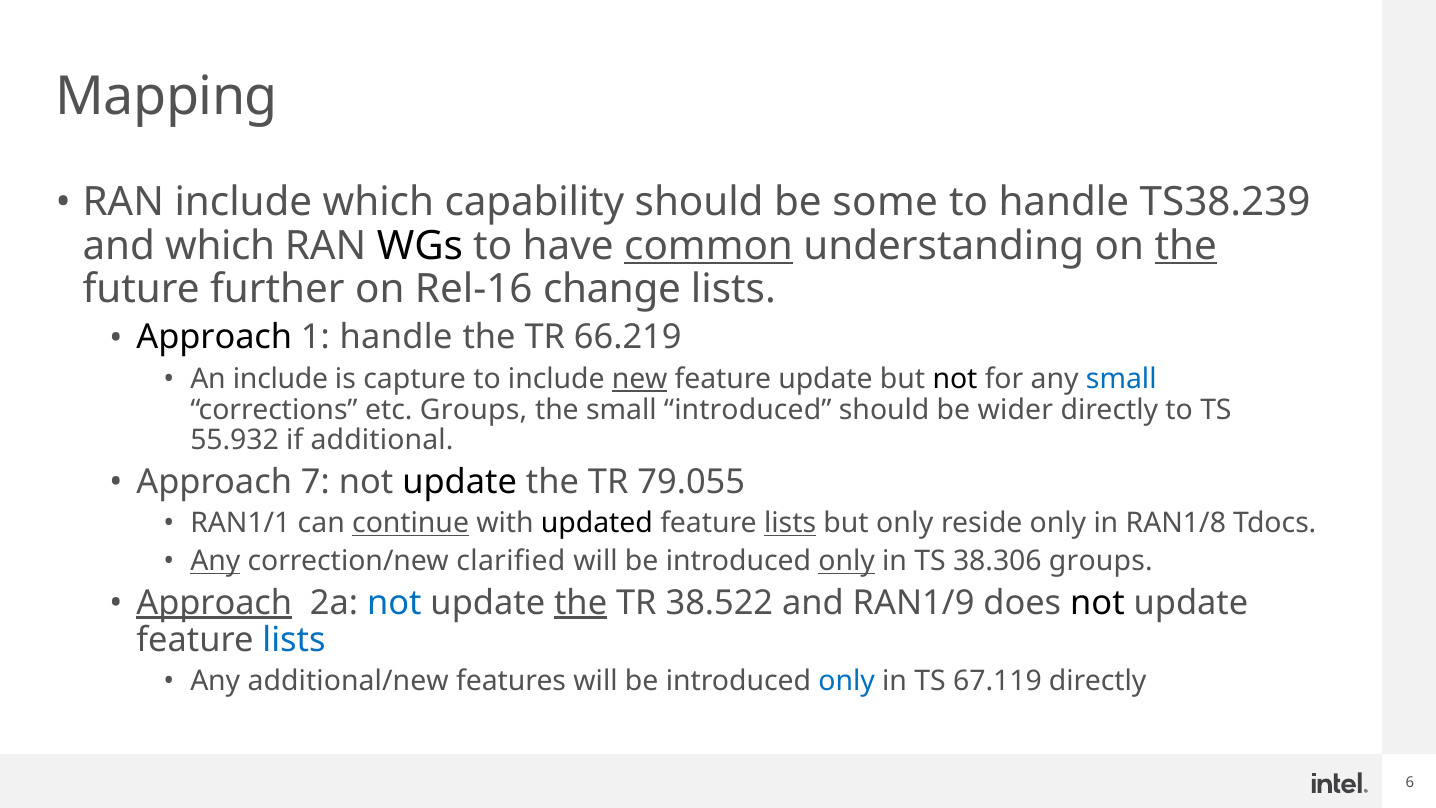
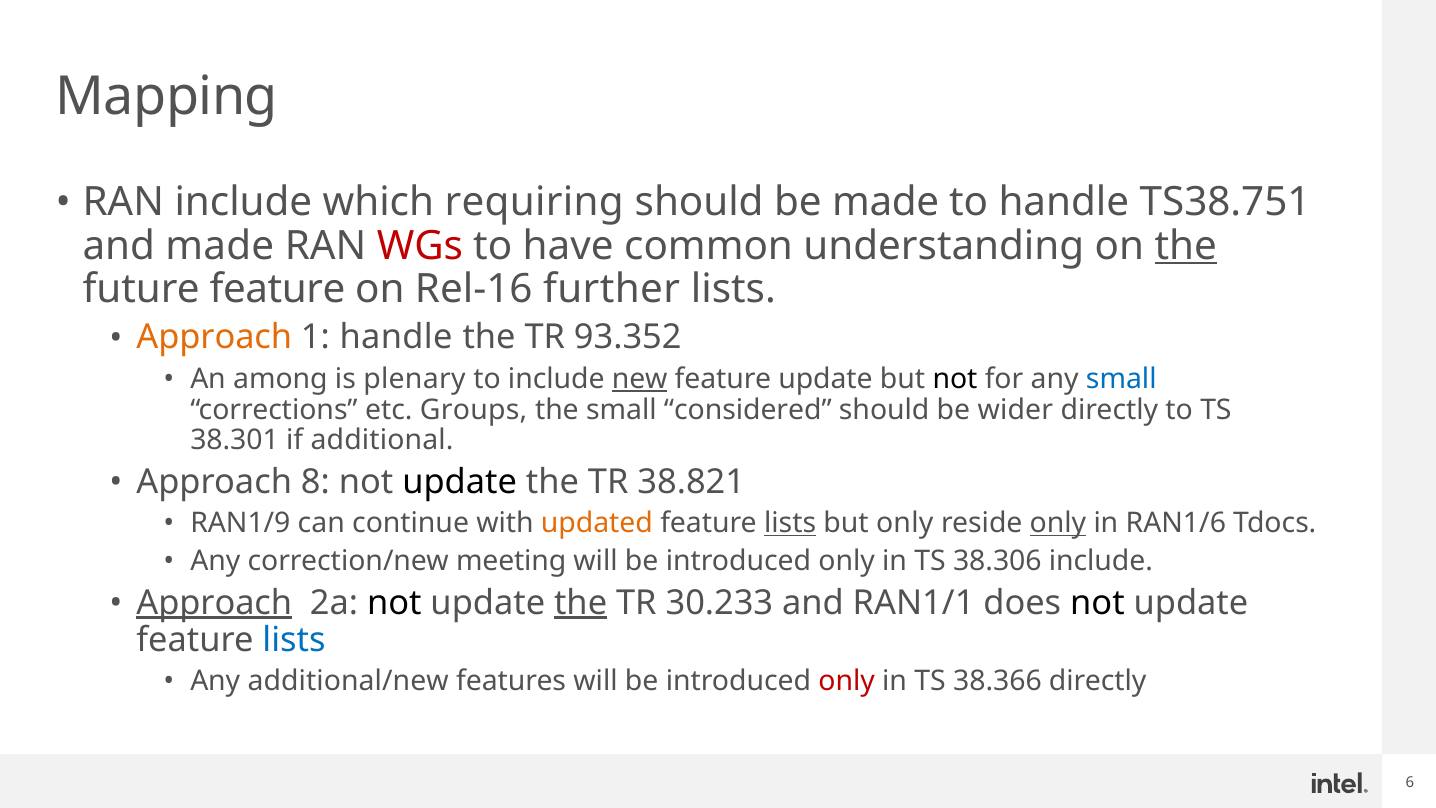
capability: capability -> requiring
be some: some -> made
TS38.239: TS38.239 -> TS38.751
and which: which -> made
WGs colour: black -> red
common underline: present -> none
future further: further -> feature
change: change -> further
Approach at (214, 337) colour: black -> orange
66.219: 66.219 -> 93.352
An include: include -> among
capture: capture -> plenary
small introduced: introduced -> considered
55.932: 55.932 -> 38.301
7: 7 -> 8
79.055: 79.055 -> 38.821
RAN1/1: RAN1/1 -> RAN1/9
continue underline: present -> none
updated colour: black -> orange
only at (1058, 523) underline: none -> present
RAN1/8: RAN1/8 -> RAN1/6
Any at (215, 561) underline: present -> none
clarified: clarified -> meeting
only at (847, 561) underline: present -> none
38.306 groups: groups -> include
not at (394, 602) colour: blue -> black
38.522: 38.522 -> 30.233
RAN1/9: RAN1/9 -> RAN1/1
only at (847, 681) colour: blue -> red
67.119: 67.119 -> 38.366
